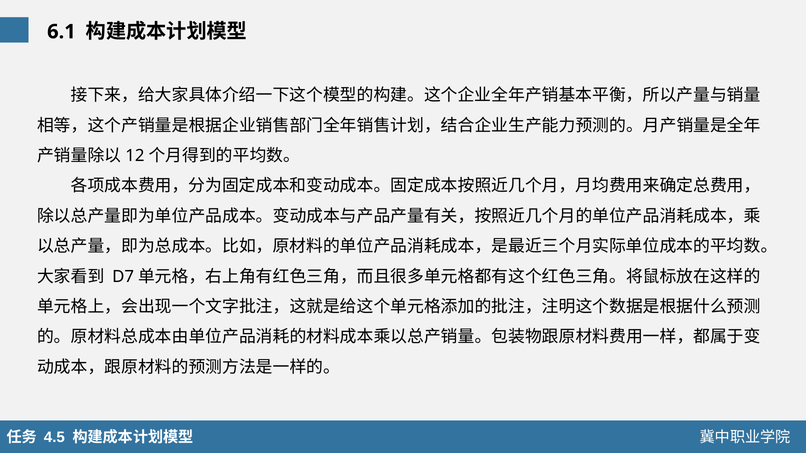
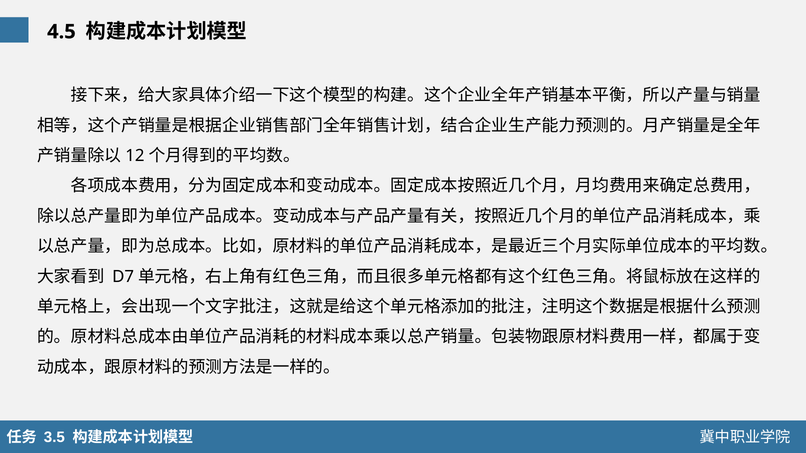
6.1: 6.1 -> 4.5
4.5: 4.5 -> 3.5
